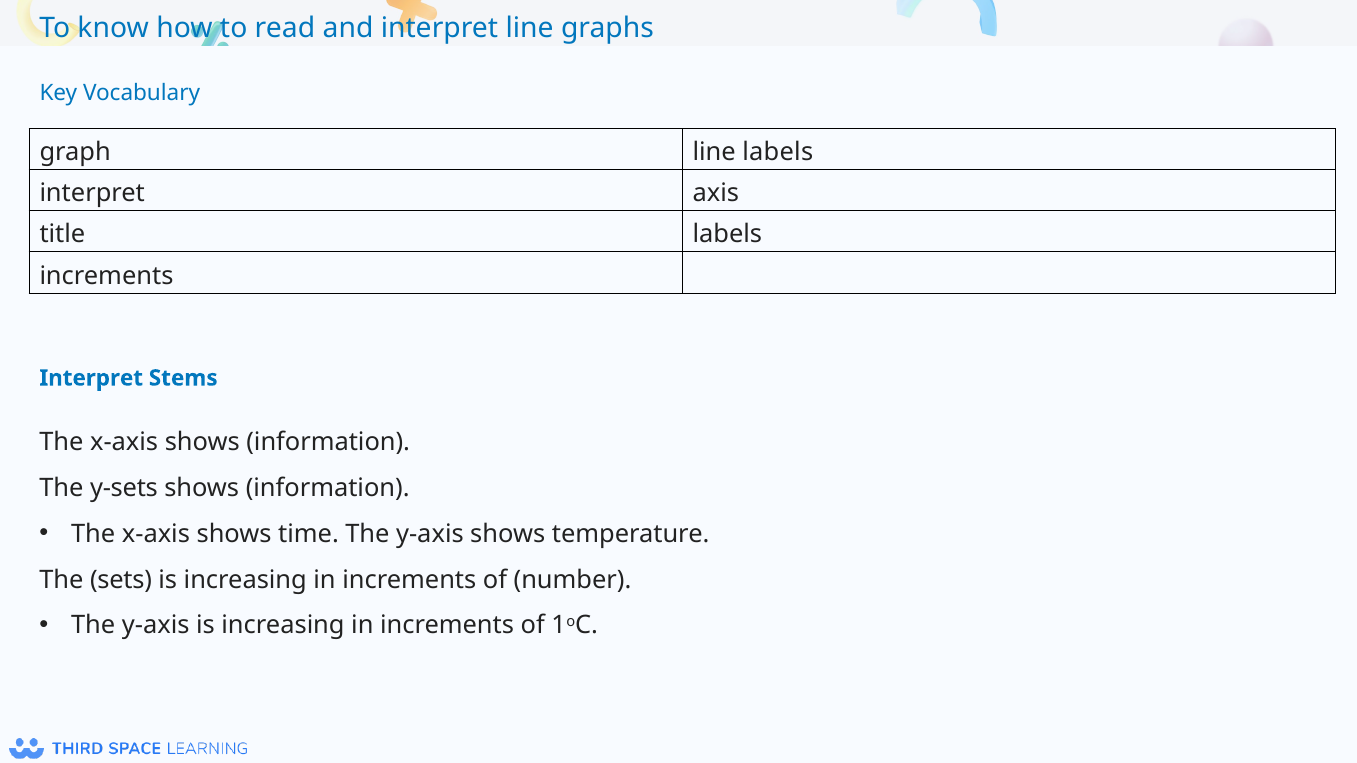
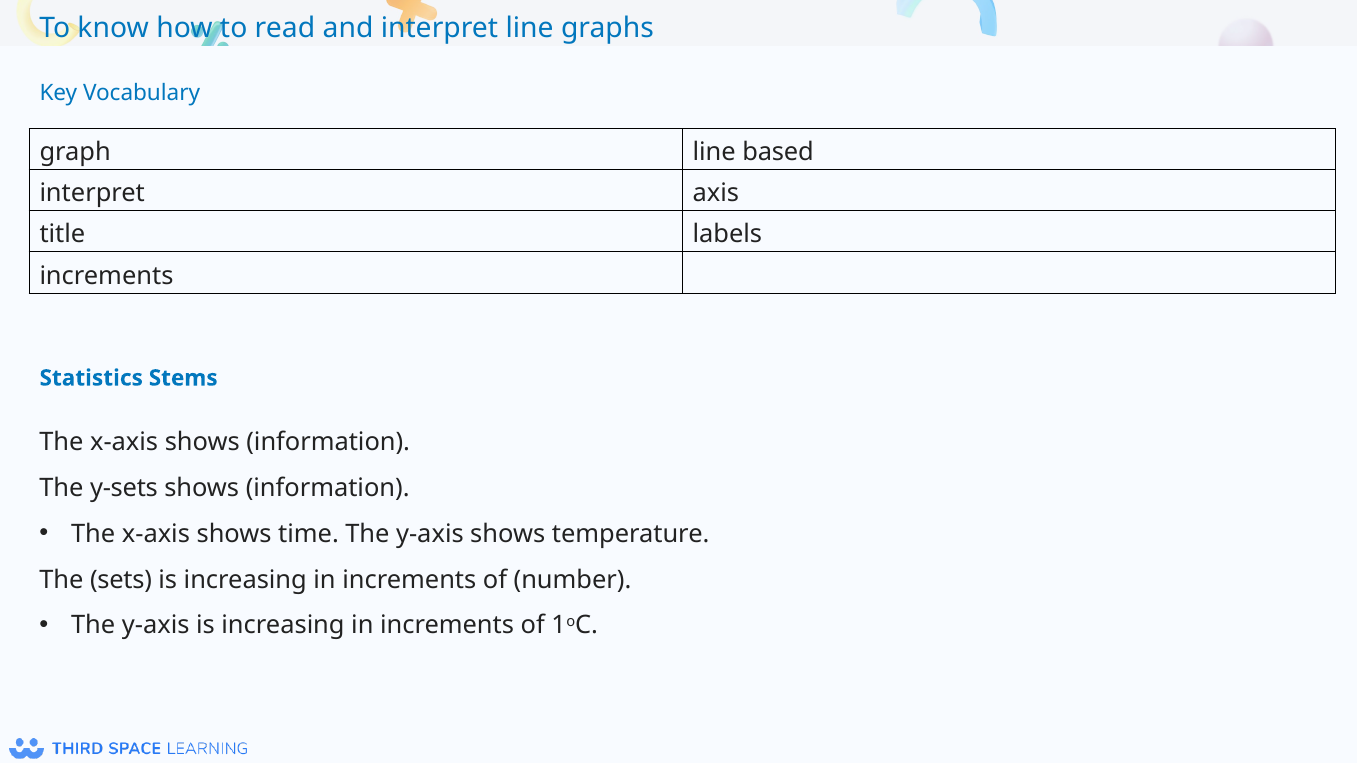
line labels: labels -> based
Interpret at (91, 378): Interpret -> Statistics
